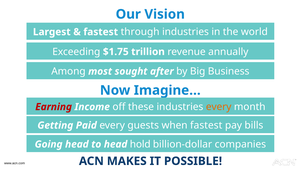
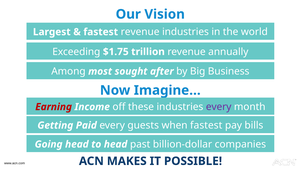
fastest through: through -> revenue
every at (219, 107) colour: orange -> purple
hold: hold -> past
